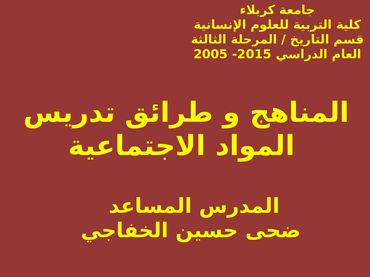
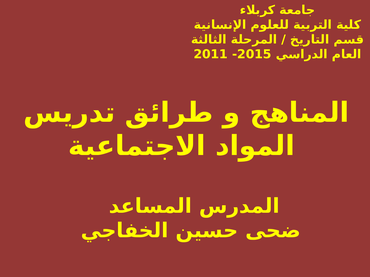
2005: 2005 -> 2011
